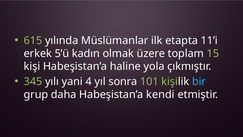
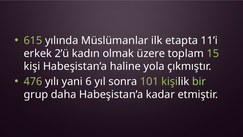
5’ü: 5’ü -> 2’ü
345: 345 -> 476
4: 4 -> 6
bir colour: light blue -> light green
kendi: kendi -> kadar
